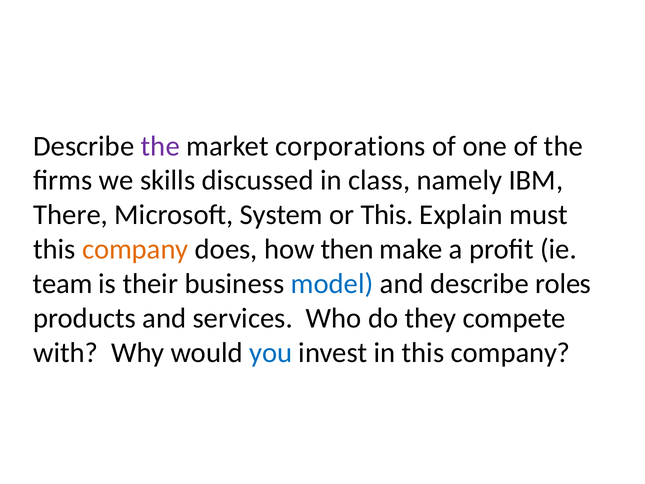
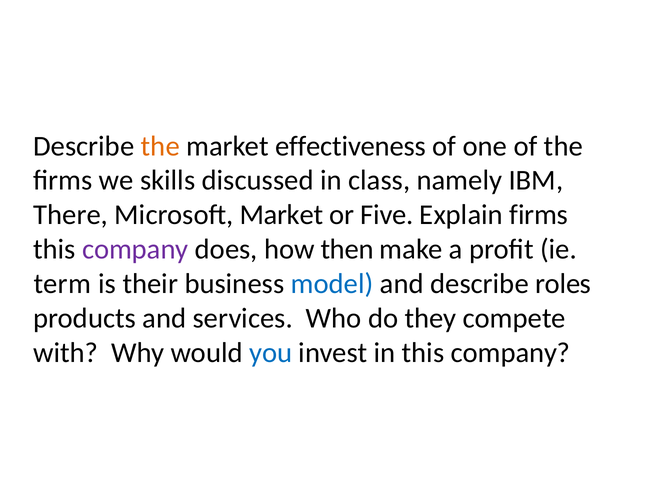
the at (160, 146) colour: purple -> orange
corporations: corporations -> effectiveness
Microsoft System: System -> Market
or This: This -> Five
Explain must: must -> firms
company at (135, 249) colour: orange -> purple
team: team -> term
